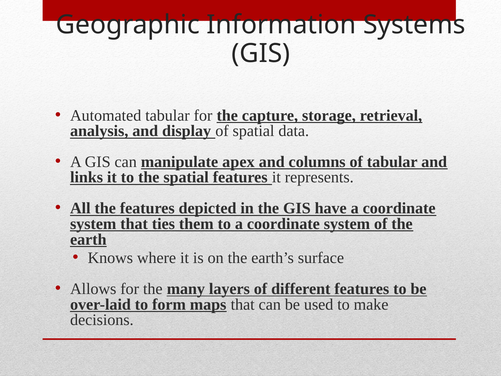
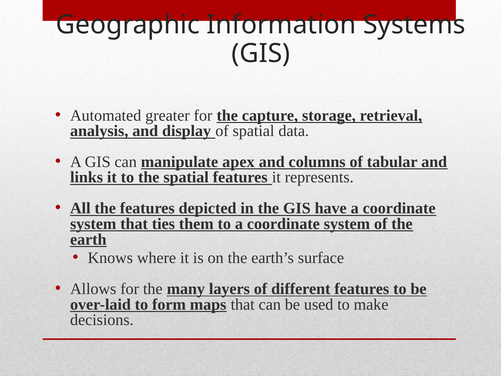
Automated tabular: tabular -> greater
